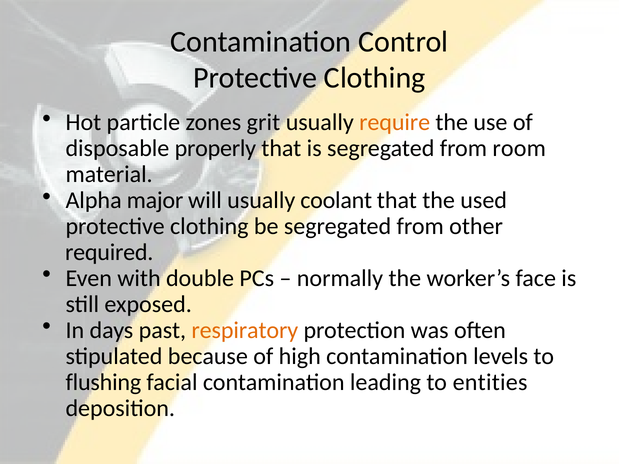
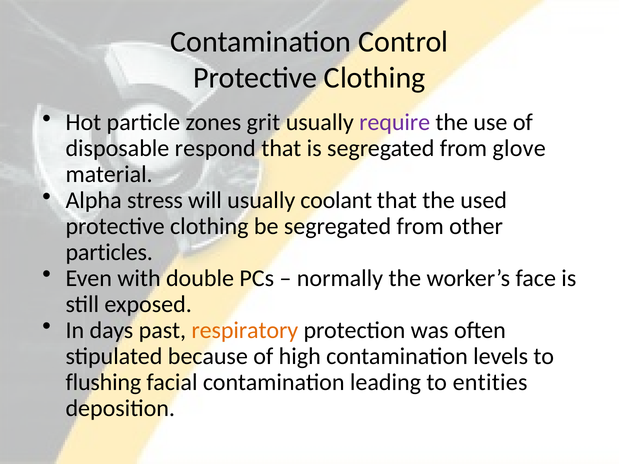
require colour: orange -> purple
properly: properly -> respond
room: room -> glove
major: major -> stress
required: required -> particles
